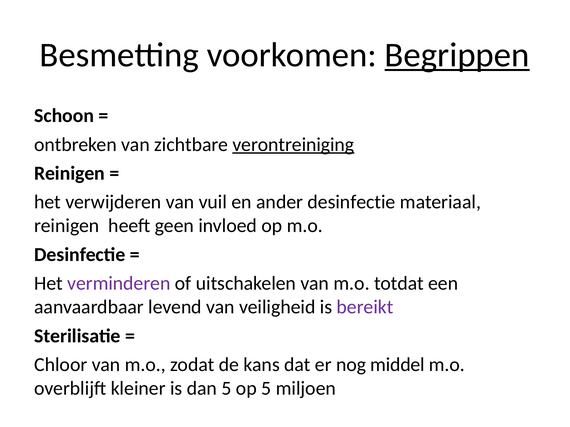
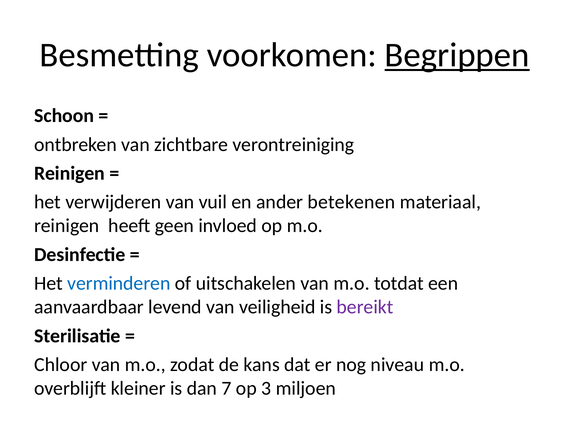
verontreiniging underline: present -> none
ander desinfectie: desinfectie -> betekenen
verminderen colour: purple -> blue
middel: middel -> niveau
dan 5: 5 -> 7
op 5: 5 -> 3
